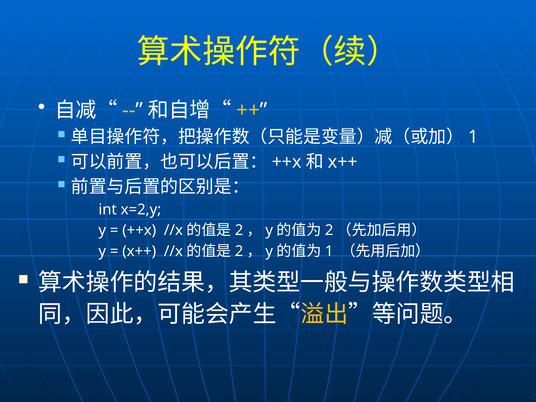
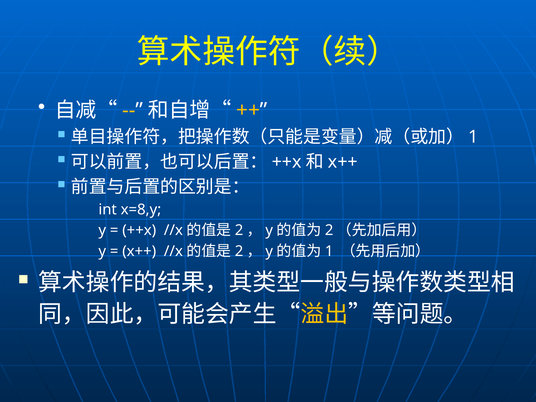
x=2,y: x=2,y -> x=8,y
